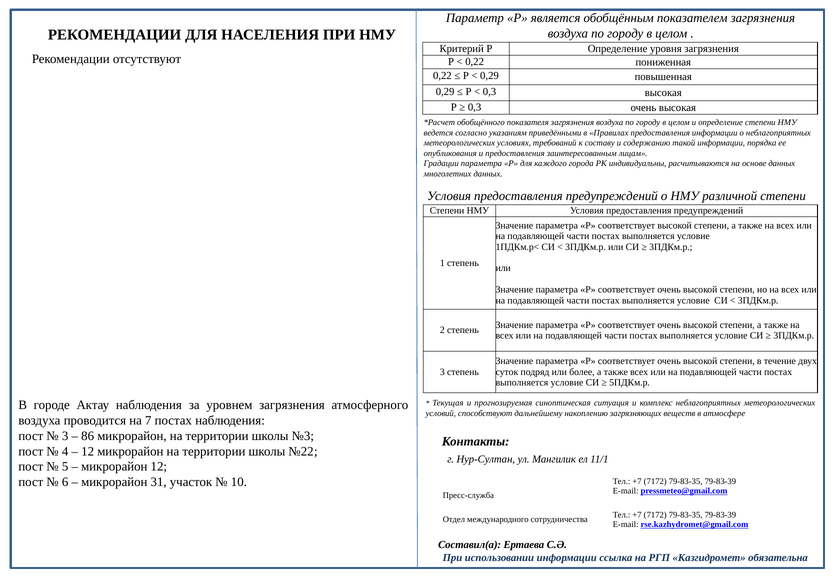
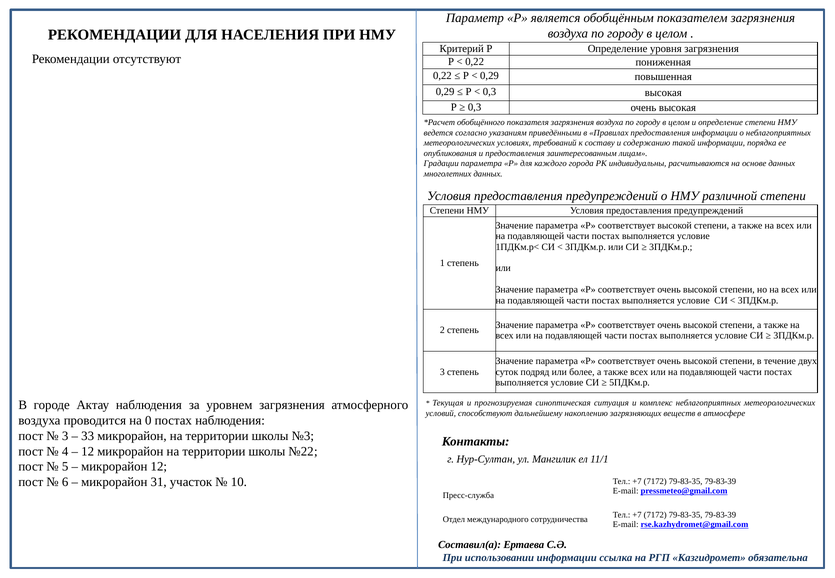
7: 7 -> 0
86: 86 -> 33
